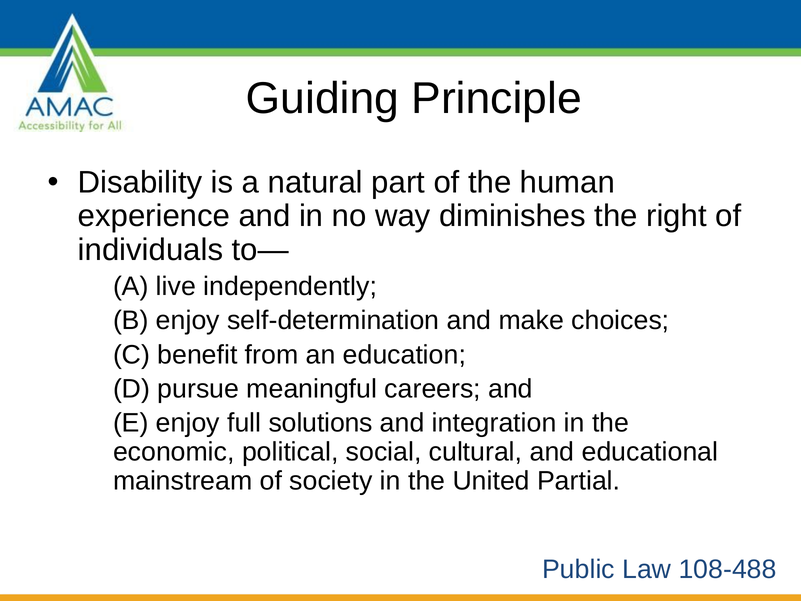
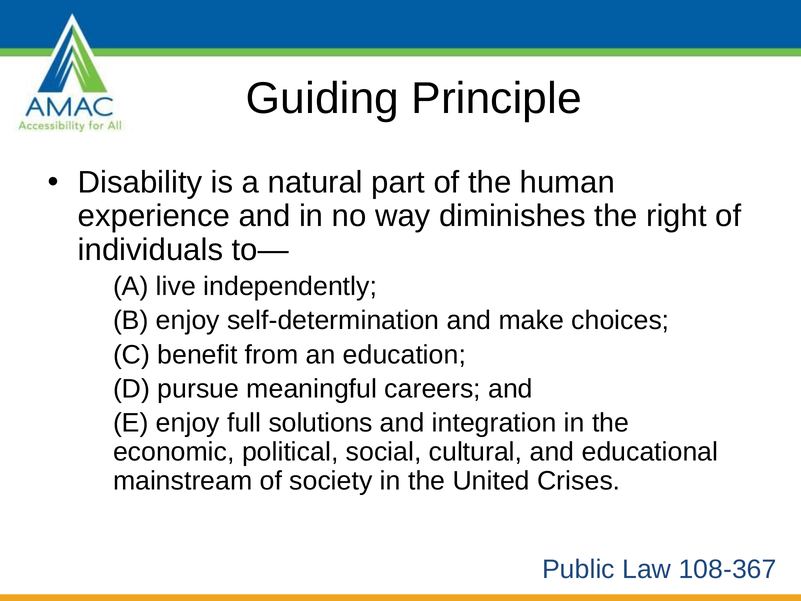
Partial: Partial -> Crises
108-488: 108-488 -> 108-367
